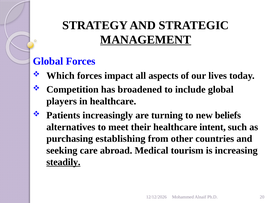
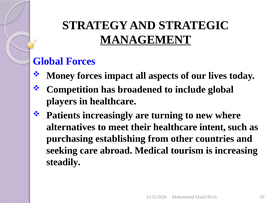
Which: Which -> Money
beliefs: beliefs -> where
steadily underline: present -> none
